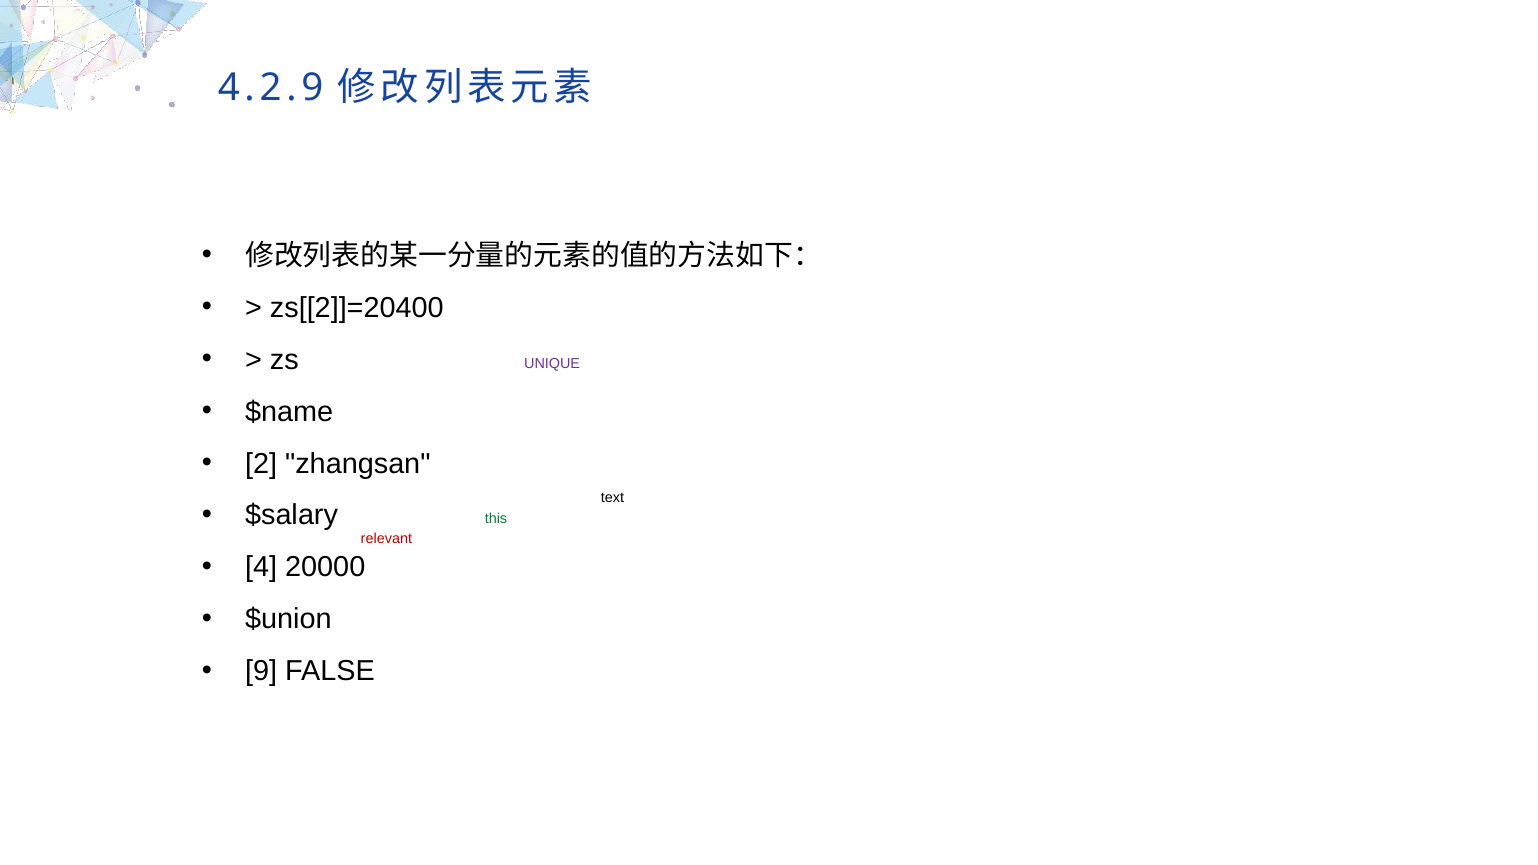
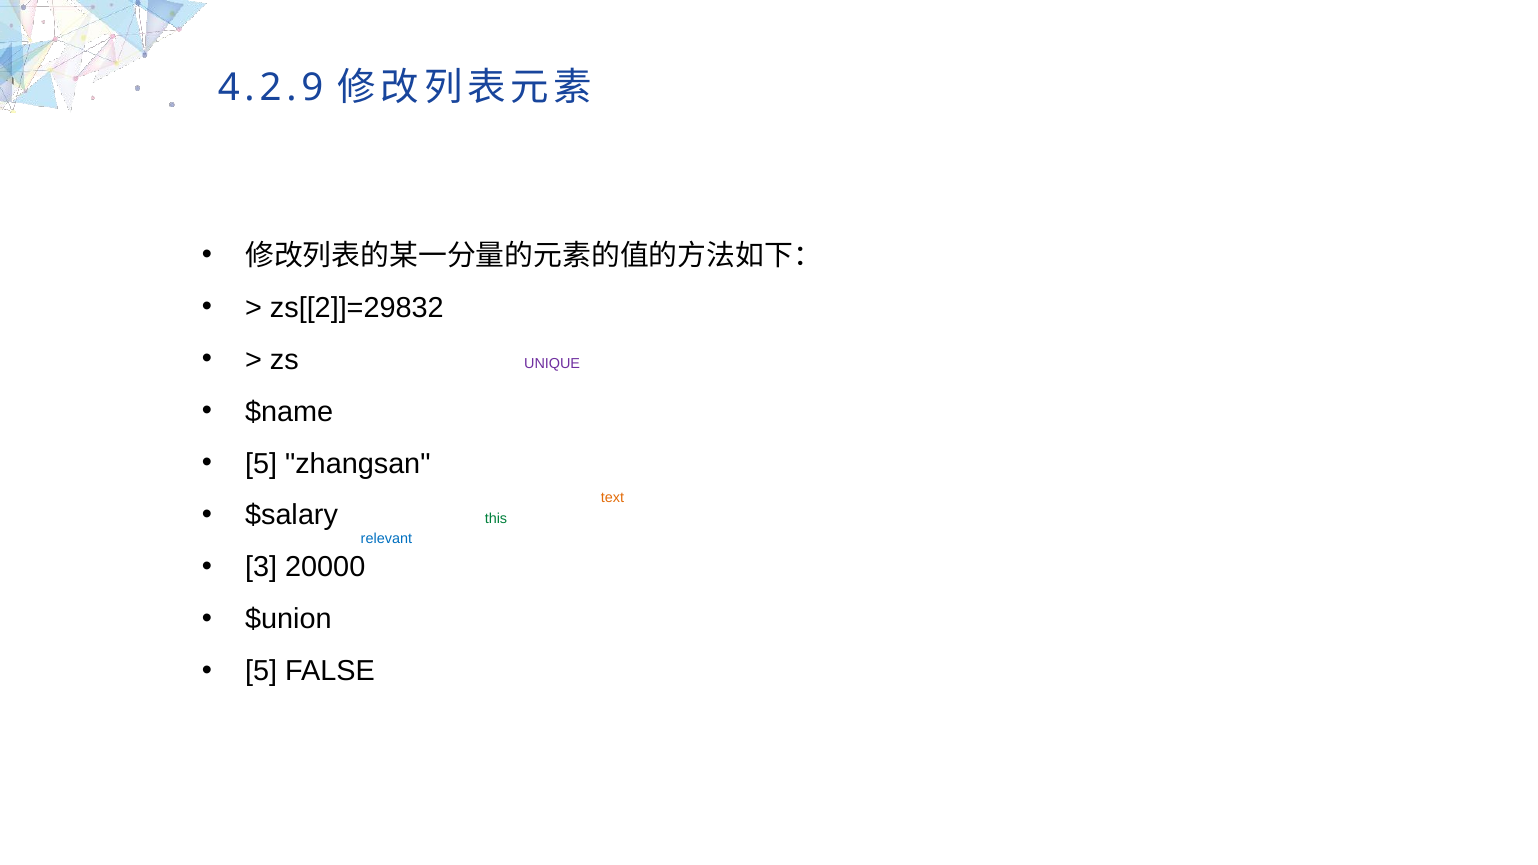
zs[[2]]=20400: zs[[2]]=20400 -> zs[[2]]=29832
2 at (261, 464): 2 -> 5
text at (612, 498) colour: black -> orange
relevant at (386, 539) colour: red -> blue
4: 4 -> 3
9 at (261, 671): 9 -> 5
